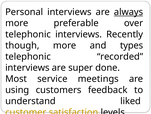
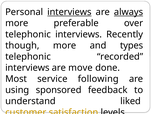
interviews at (69, 12) underline: none -> present
super: super -> move
meetings: meetings -> following
customers: customers -> sponsored
